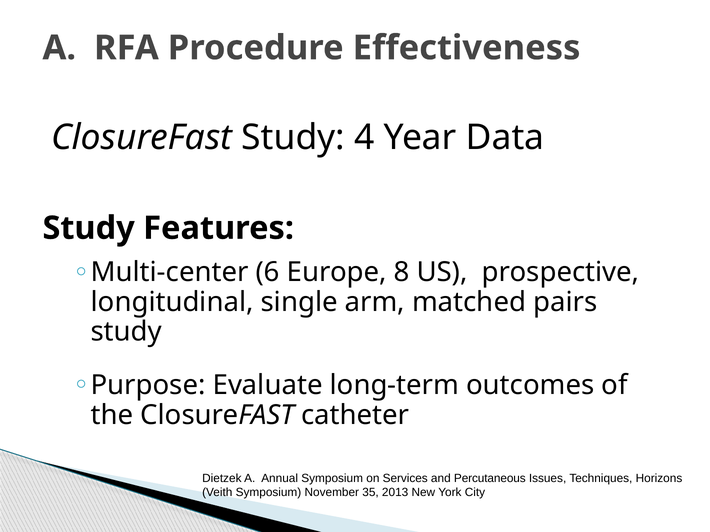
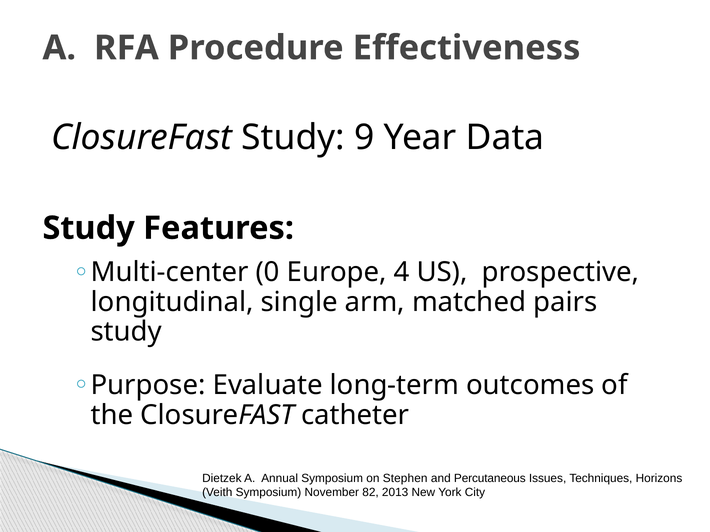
4: 4 -> 9
6: 6 -> 0
8: 8 -> 4
Services: Services -> Stephen
35: 35 -> 82
